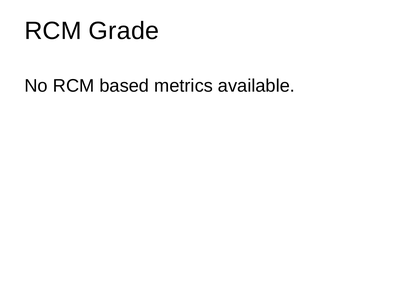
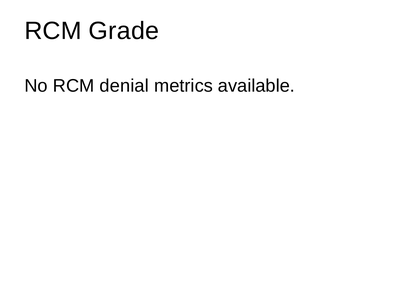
based: based -> denial
